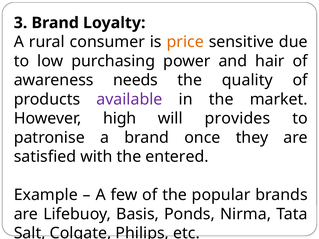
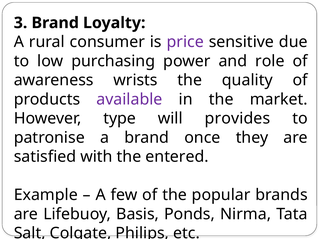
price colour: orange -> purple
hair: hair -> role
needs: needs -> wrists
high: high -> type
